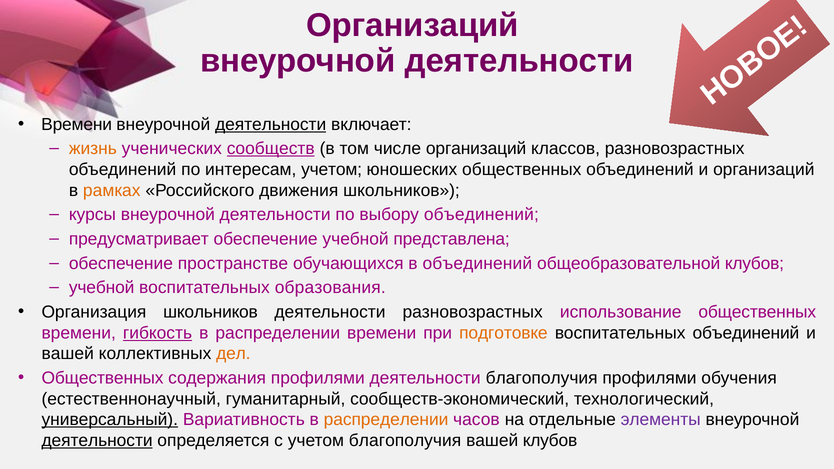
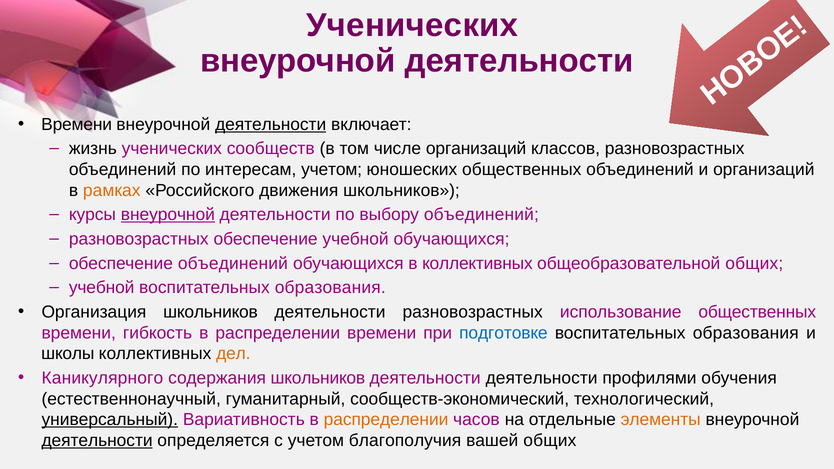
Организаций at (412, 25): Организаций -> Ученических
жизнь colour: orange -> black
сообществ underline: present -> none
внеурочной at (168, 215) underline: none -> present
предусматривает at (139, 239): предусматривает -> разновозрастных
учебной представлена: представлена -> обучающихся
обеспечение пространстве: пространстве -> объединений
в объединений: объединений -> коллективных
общеобразовательной клубов: клубов -> общих
гибкость underline: present -> none
подготовке colour: orange -> blue
объединений at (746, 333): объединений -> образования
вашей at (68, 354): вашей -> школы
Общественных at (103, 378): Общественных -> Каникулярного
содержания профилями: профилями -> школьников
деятельности благополучия: благополучия -> деятельности
элементы colour: purple -> orange
вашей клубов: клубов -> общих
